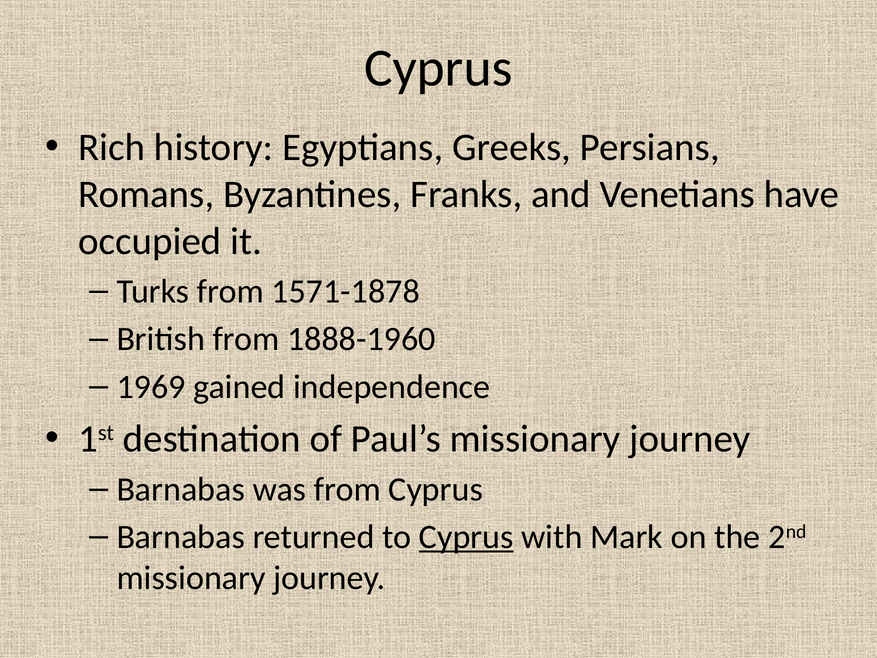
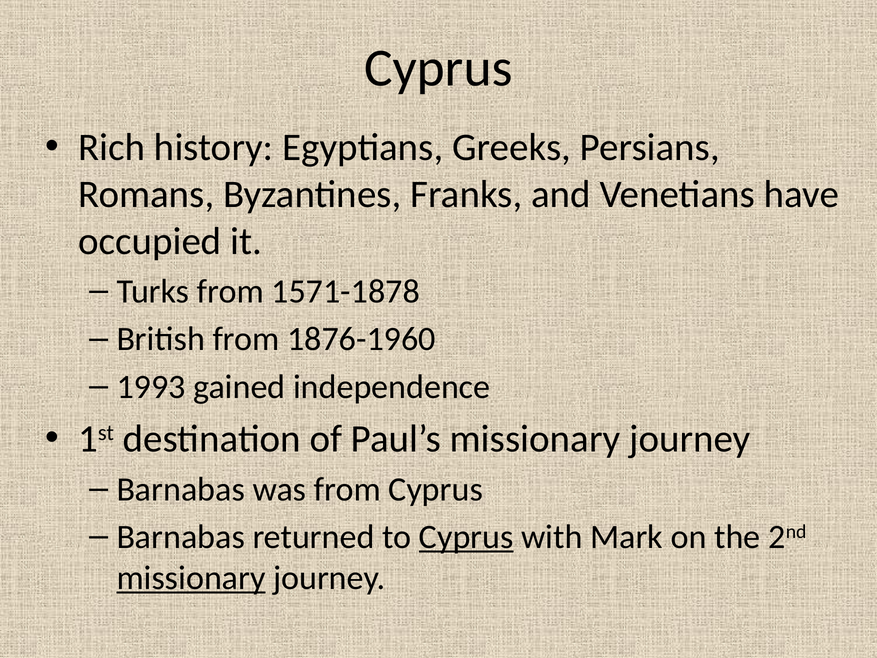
1888-1960: 1888-1960 -> 1876-1960
1969: 1969 -> 1993
missionary at (191, 578) underline: none -> present
